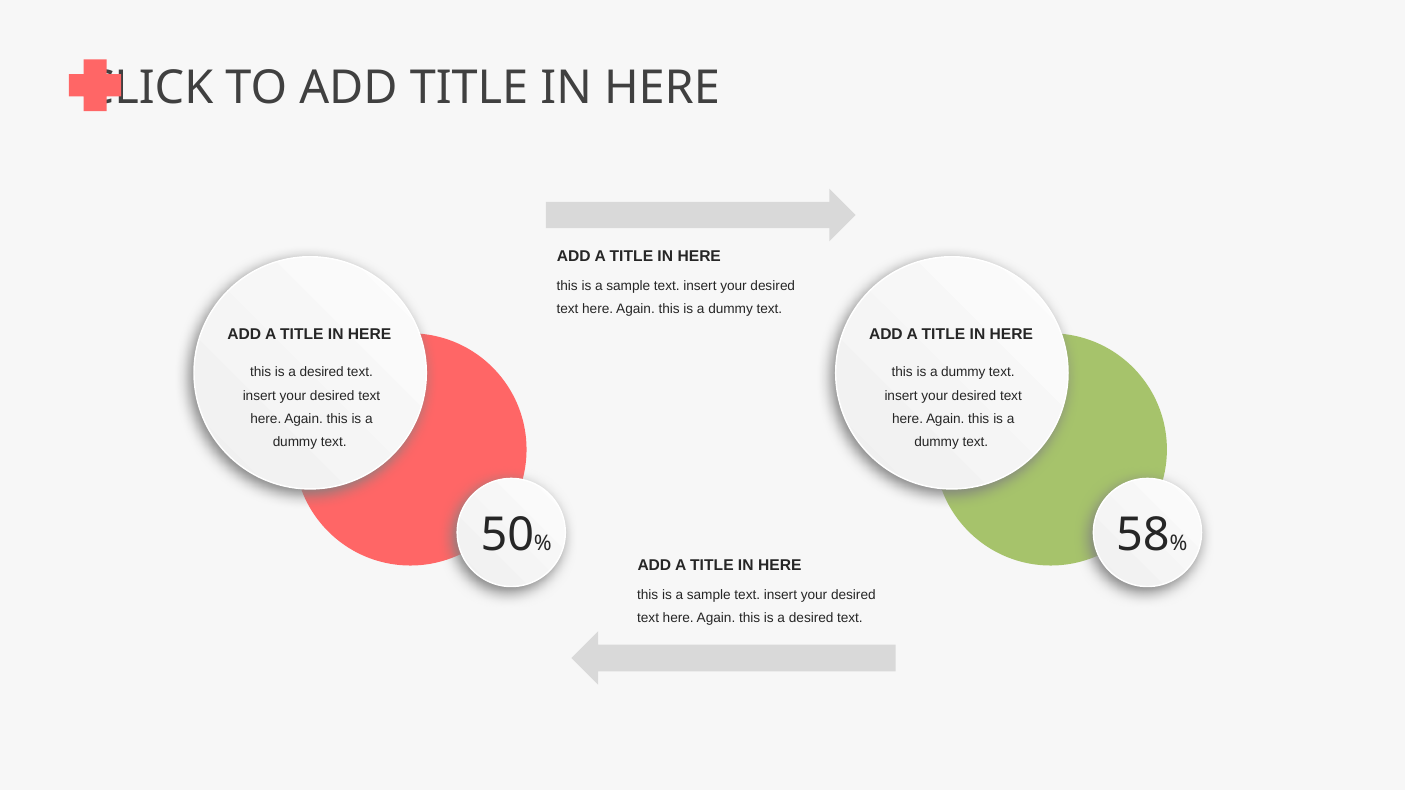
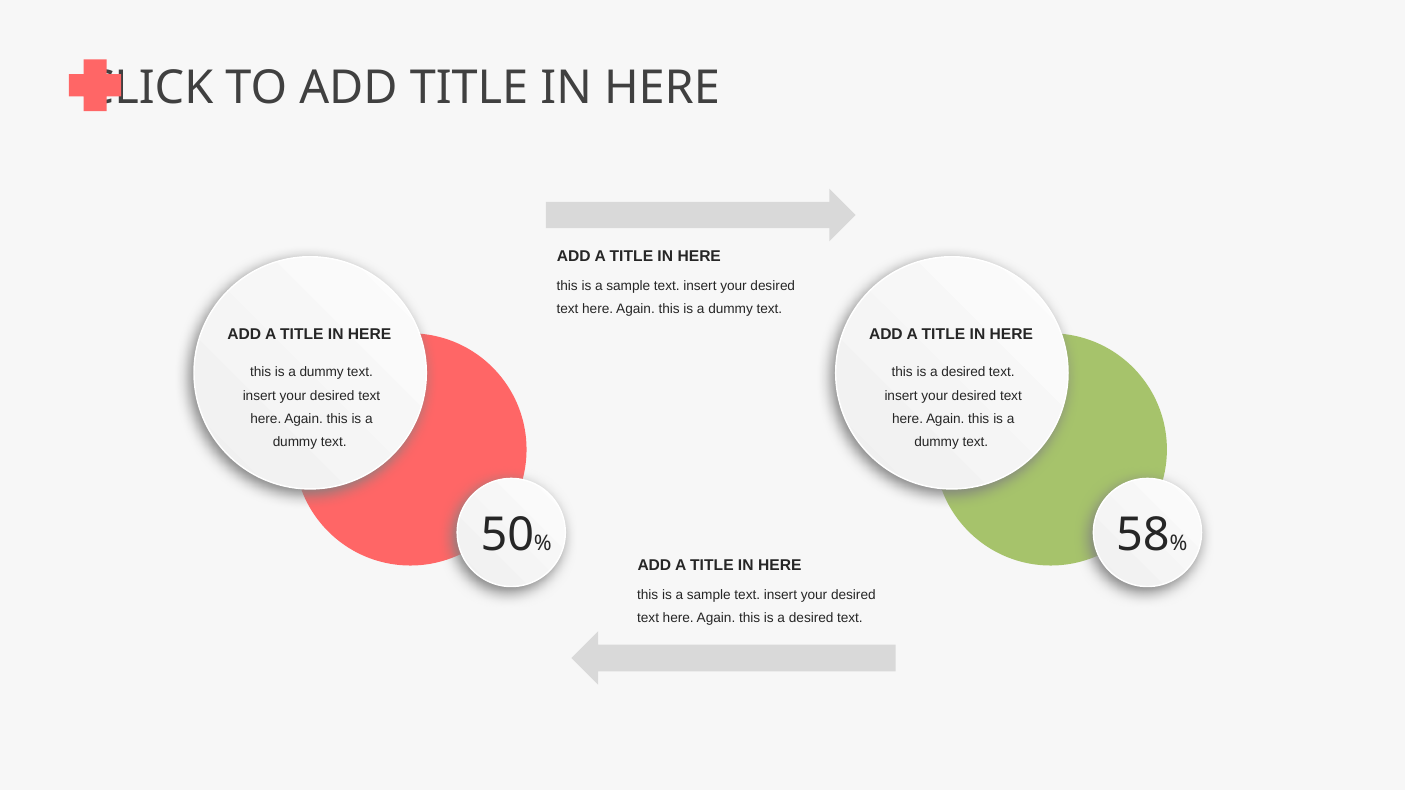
desired at (322, 372): desired -> dummy
dummy at (963, 372): dummy -> desired
